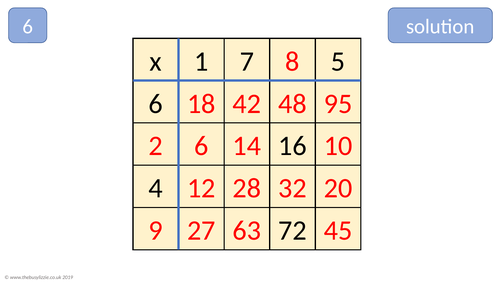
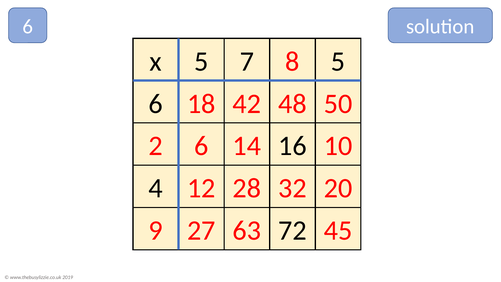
x 1: 1 -> 5
95: 95 -> 50
